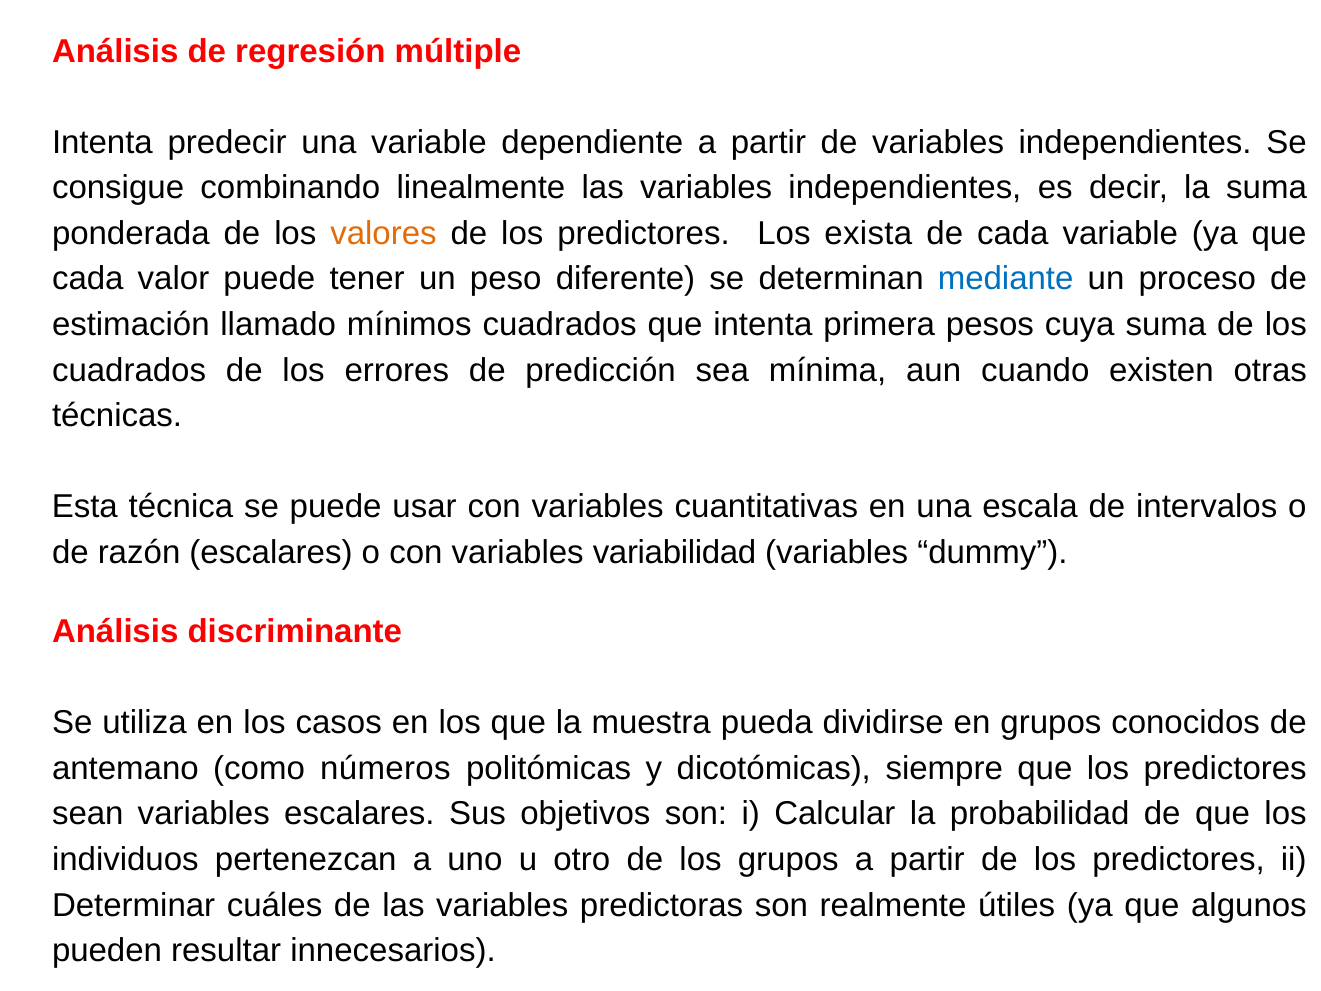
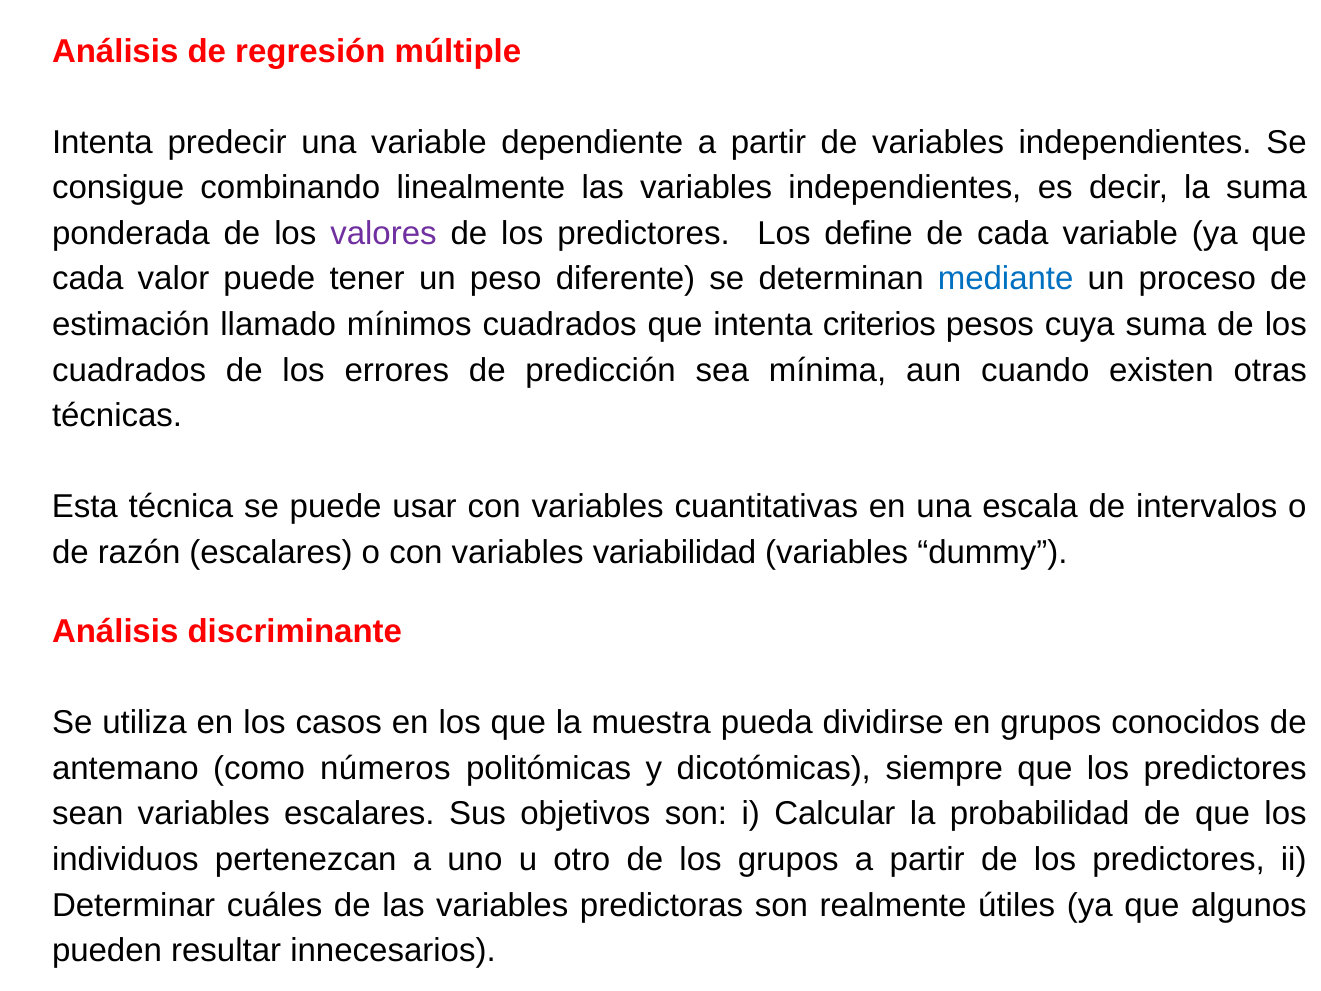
valores colour: orange -> purple
exista: exista -> define
primera: primera -> criterios
